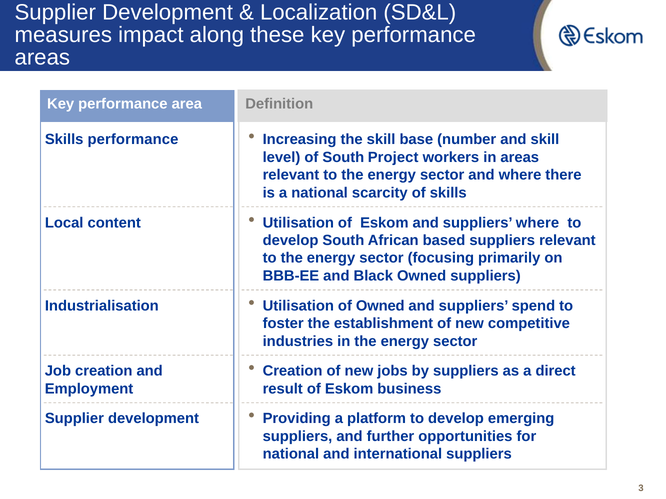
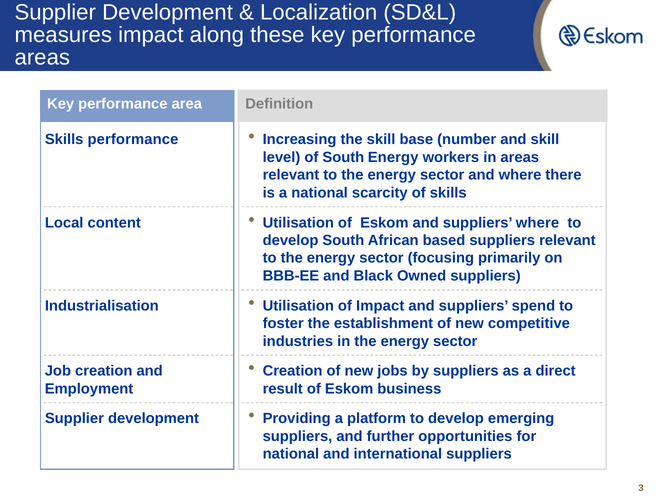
South Project: Project -> Energy
of Owned: Owned -> Impact
